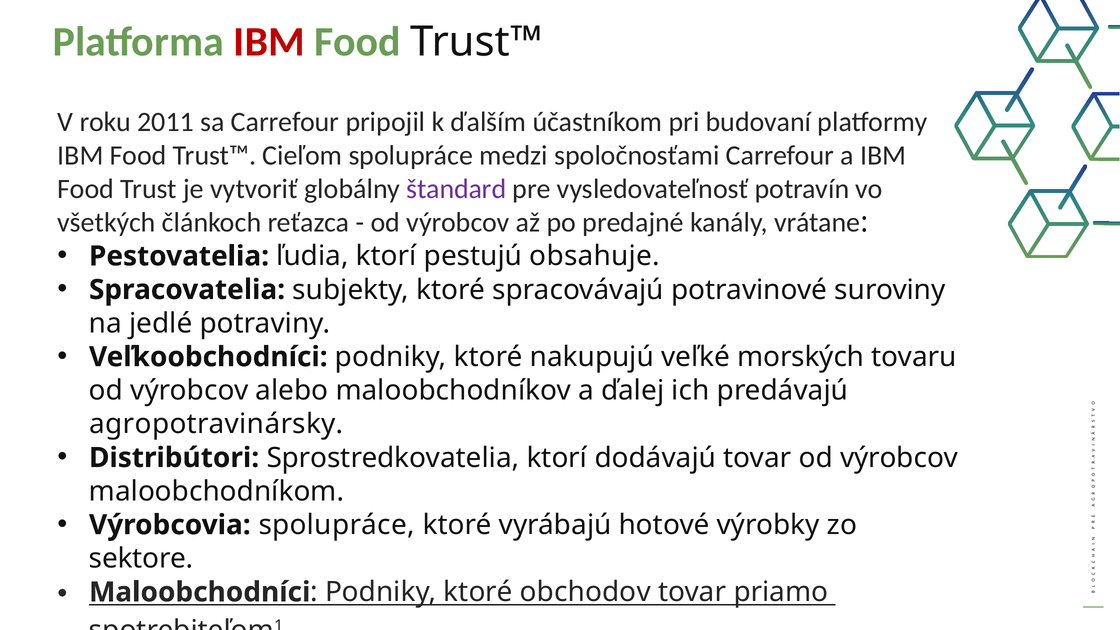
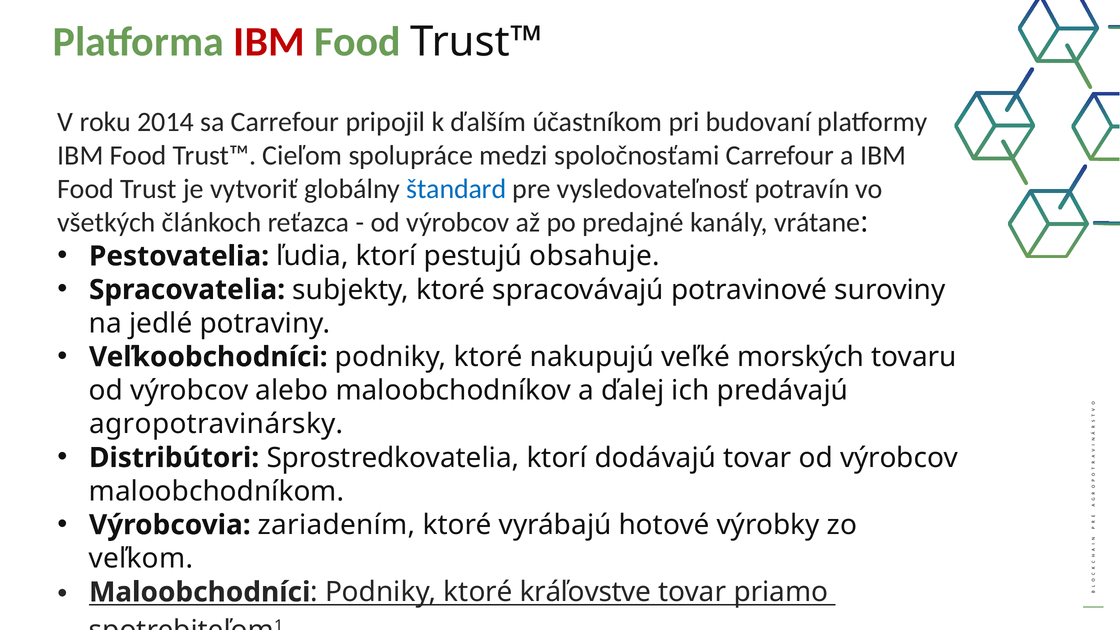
2011: 2011 -> 2014
štandard colour: purple -> blue
Výrobcovia spolupráce: spolupráce -> zariadením
sektore: sektore -> veľkom
obchodov: obchodov -> kráľovstve
